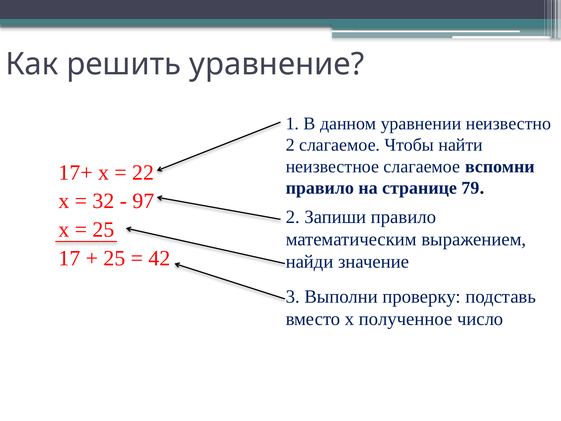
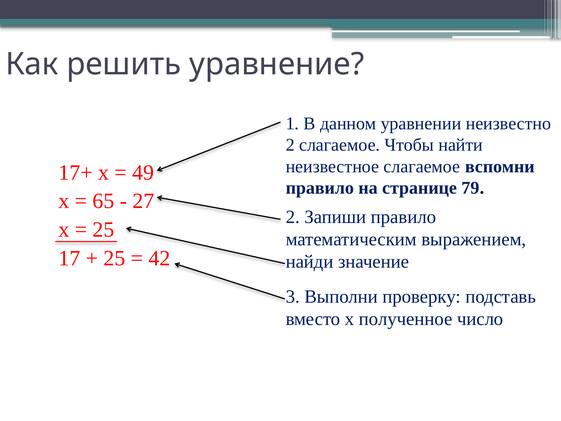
22: 22 -> 49
32: 32 -> 65
97: 97 -> 27
